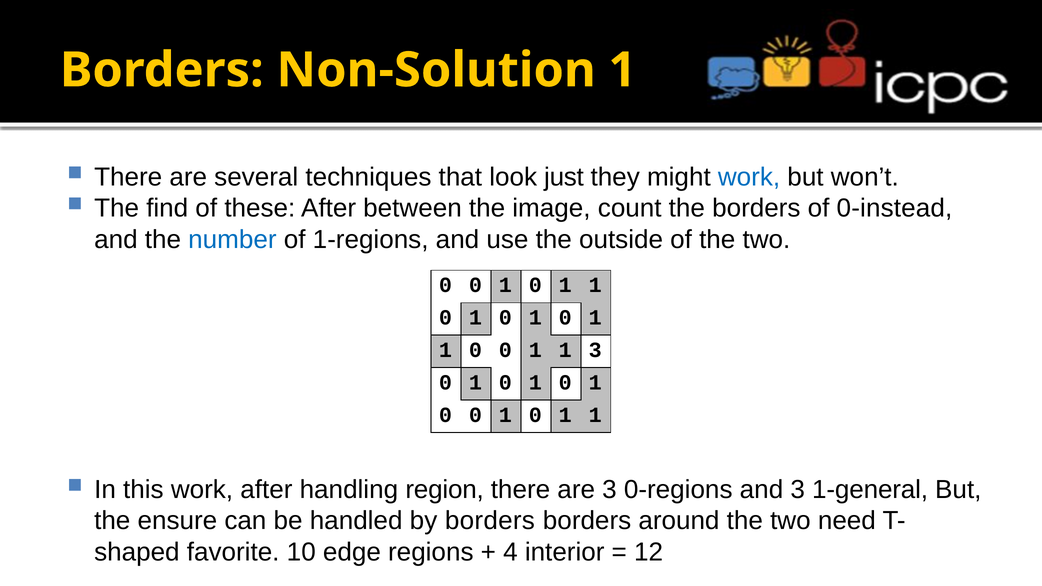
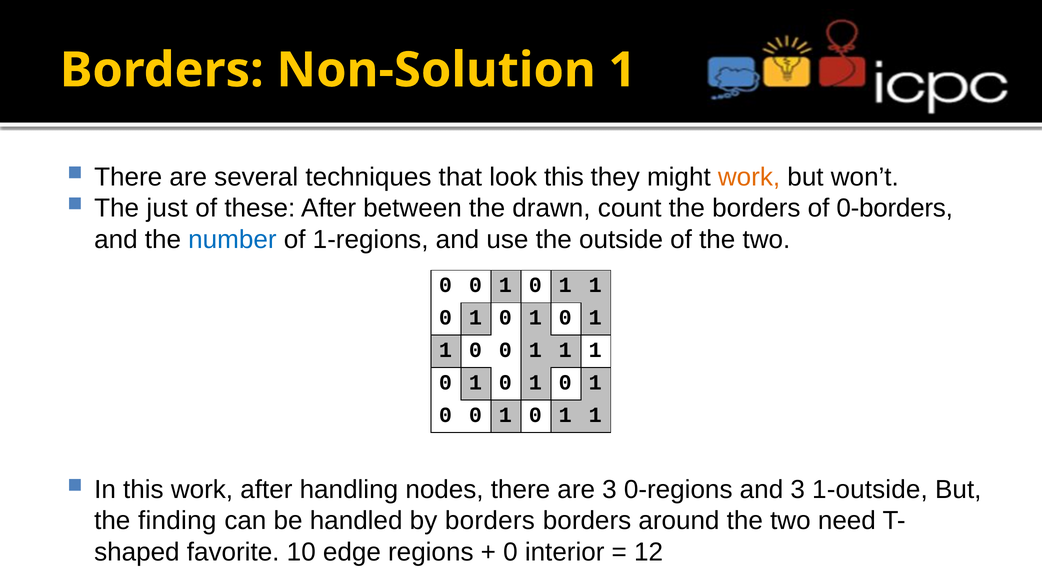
look just: just -> this
work at (749, 177) colour: blue -> orange
find: find -> just
image: image -> drawn
0-instead: 0-instead -> 0-borders
1 1 3: 3 -> 1
region: region -> nodes
1-general: 1-general -> 1-outside
ensure: ensure -> finding
4 at (510, 552): 4 -> 0
